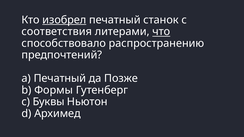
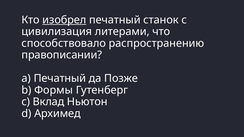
соответствия: соответствия -> цивилизация
что underline: present -> none
предпочтений: предпочтений -> правописании
Буквы: Буквы -> Вклад
